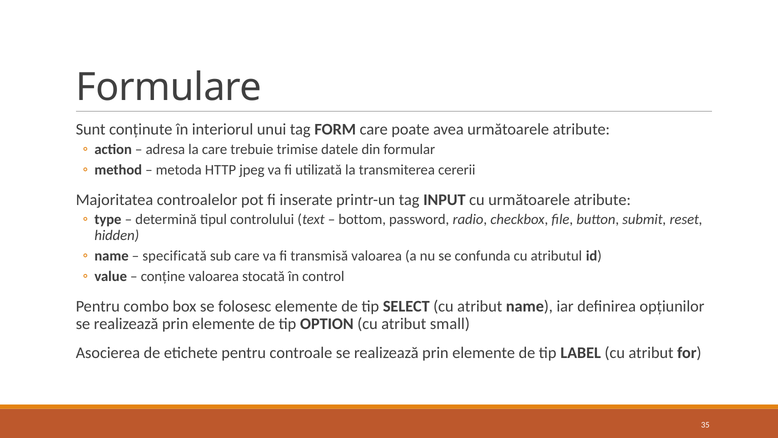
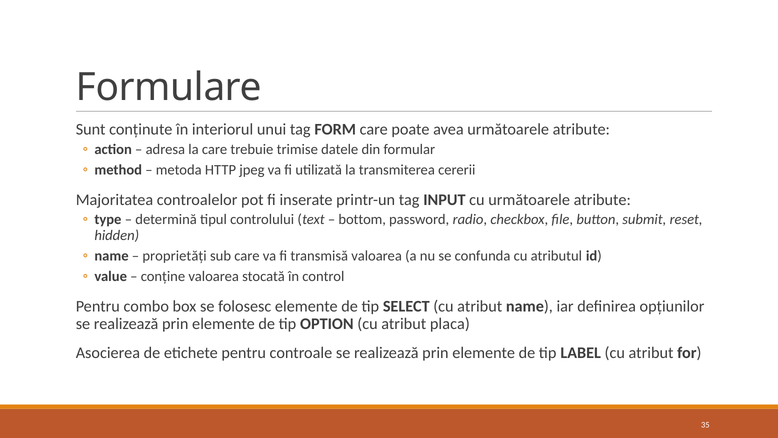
specificată: specificată -> proprietăți
small: small -> placa
